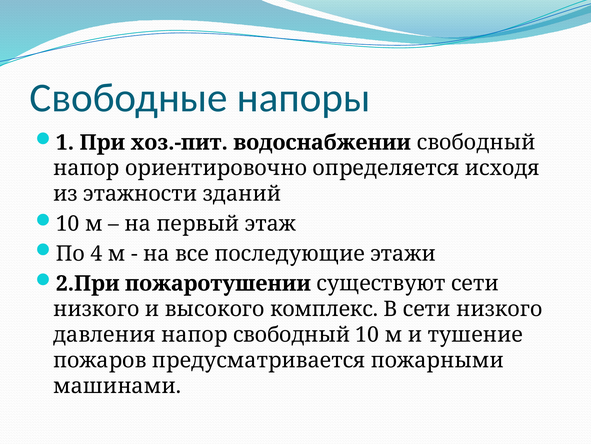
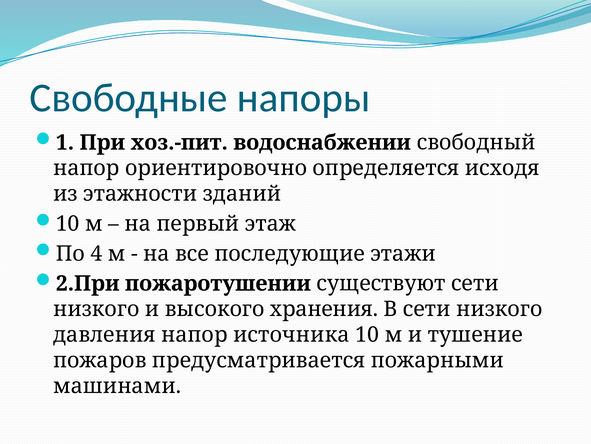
комплекс: комплекс -> хранения
напор свободный: свободный -> источника
